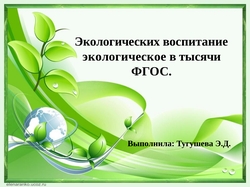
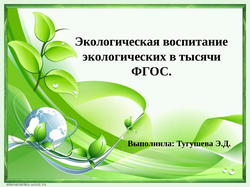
Экологических: Экологических -> Экологическая
экологическое: экологическое -> экологических
